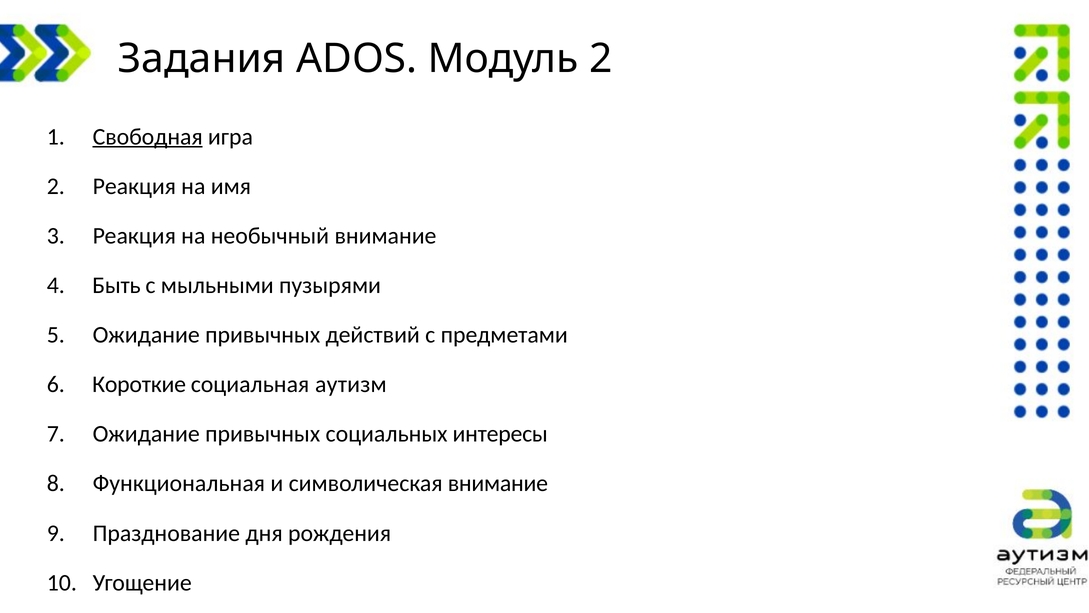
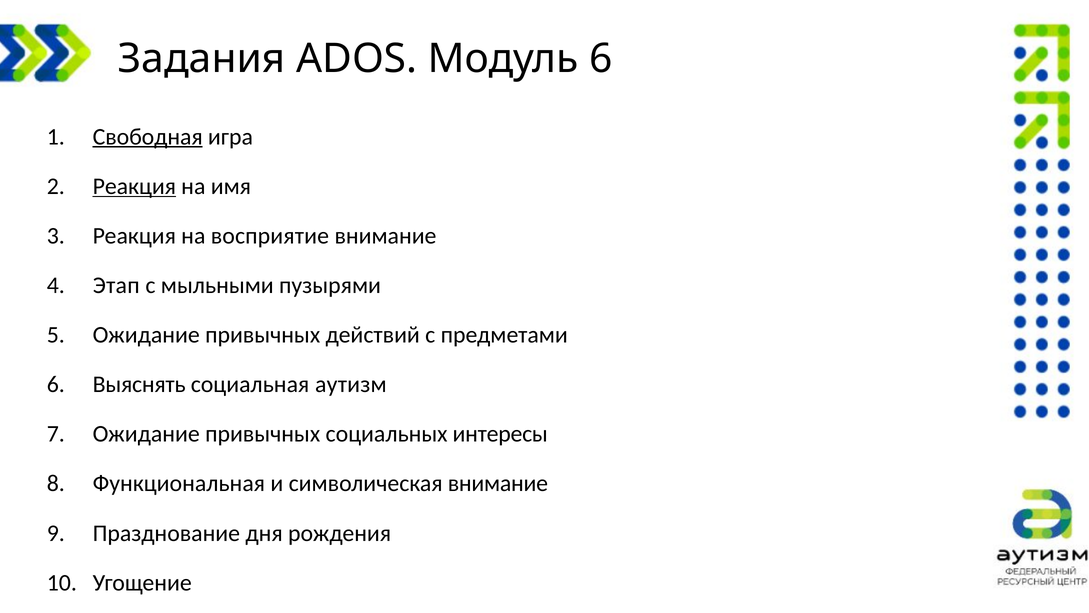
Модуль 2: 2 -> 6
Реакция at (134, 186) underline: none -> present
необычный: необычный -> восприятие
Быть: Быть -> Этап
Короткие: Короткие -> Выяснять
